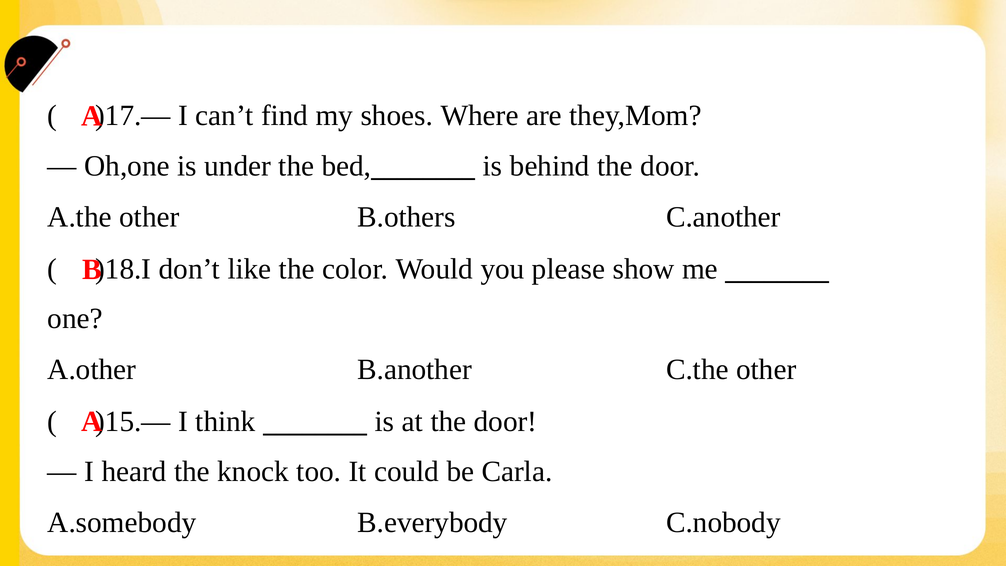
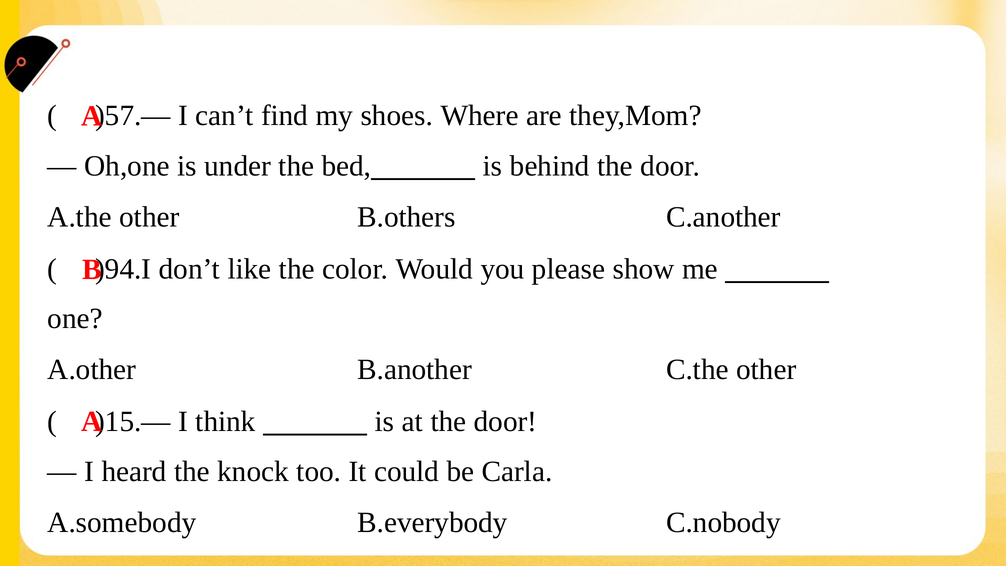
)17.—: )17.— -> )57.—
)18.I: )18.I -> )94.I
